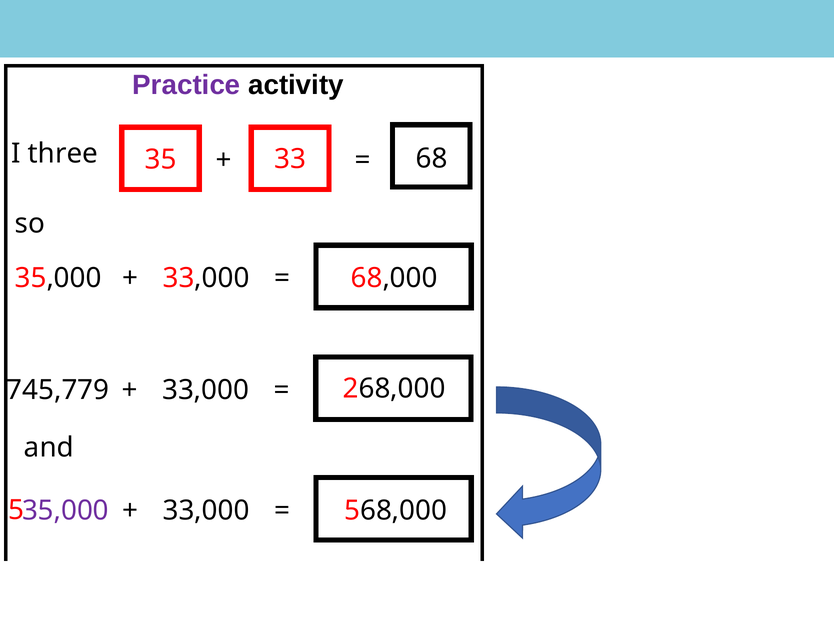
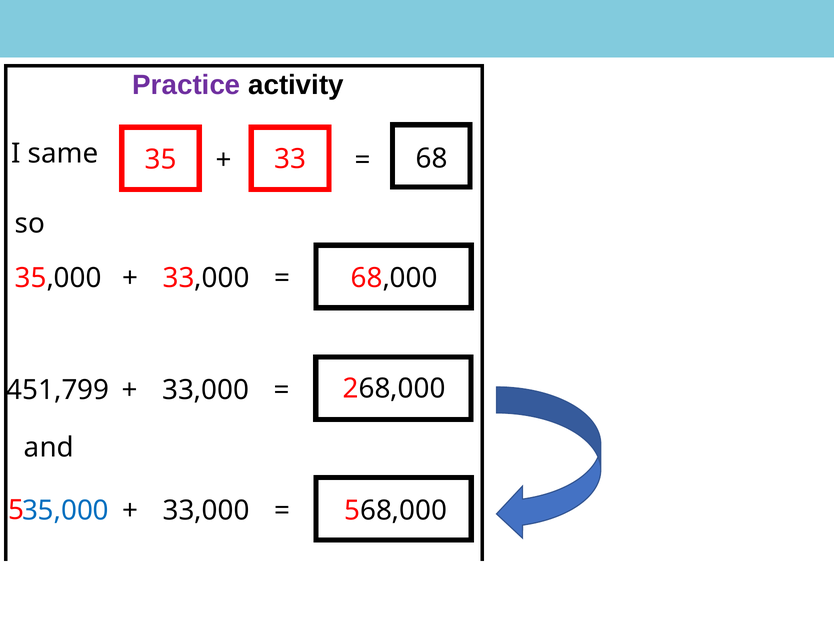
three: three -> same
745,779: 745,779 -> 451,799
35,000 at (65, 510) colour: purple -> blue
